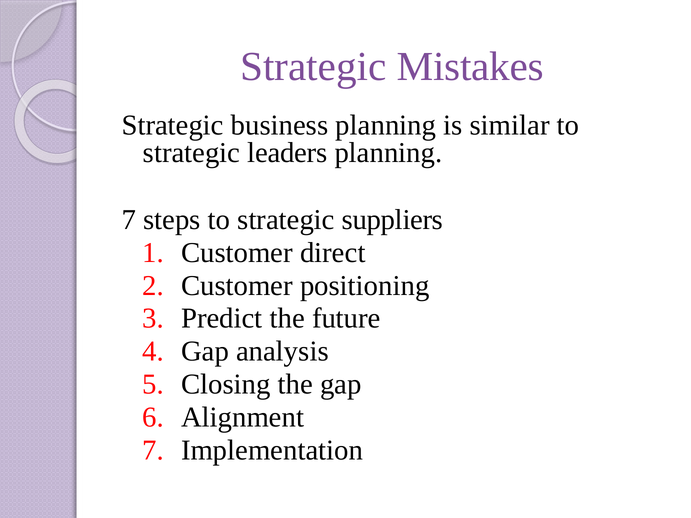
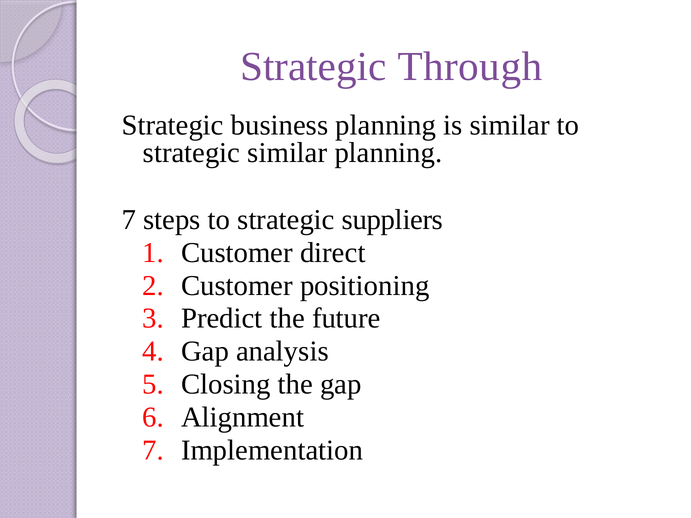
Mistakes: Mistakes -> Through
strategic leaders: leaders -> similar
